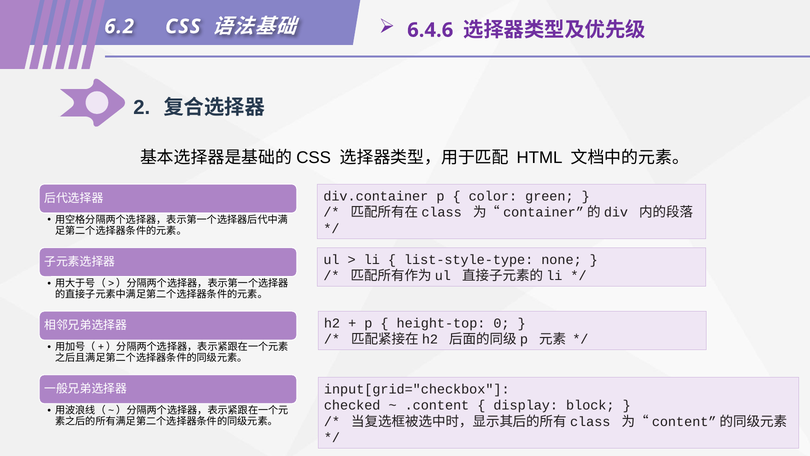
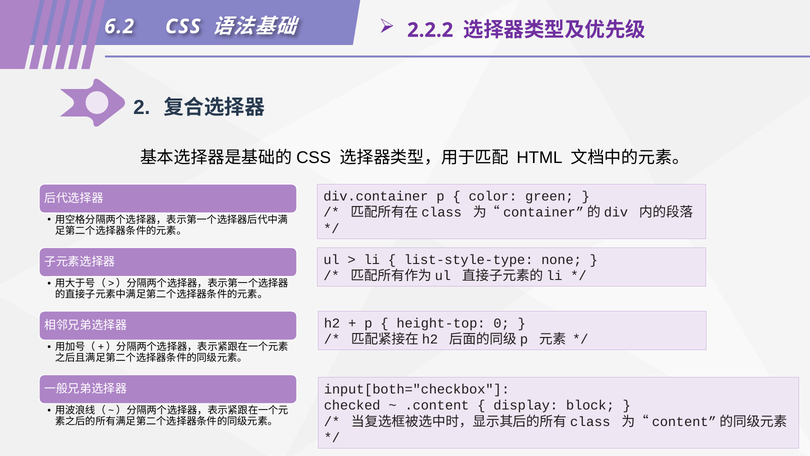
6.4.6: 6.4.6 -> 2.2.2
input[grid="checkbox: input[grid="checkbox -> input[both="checkbox
